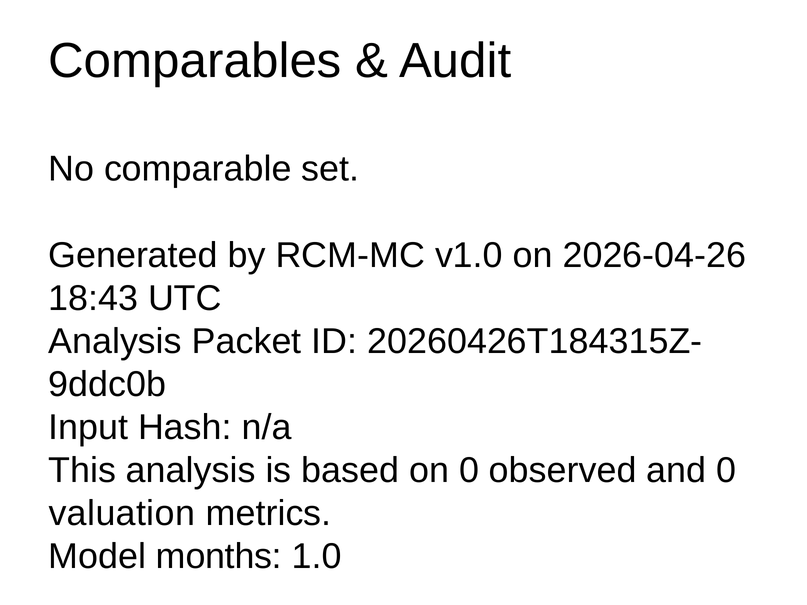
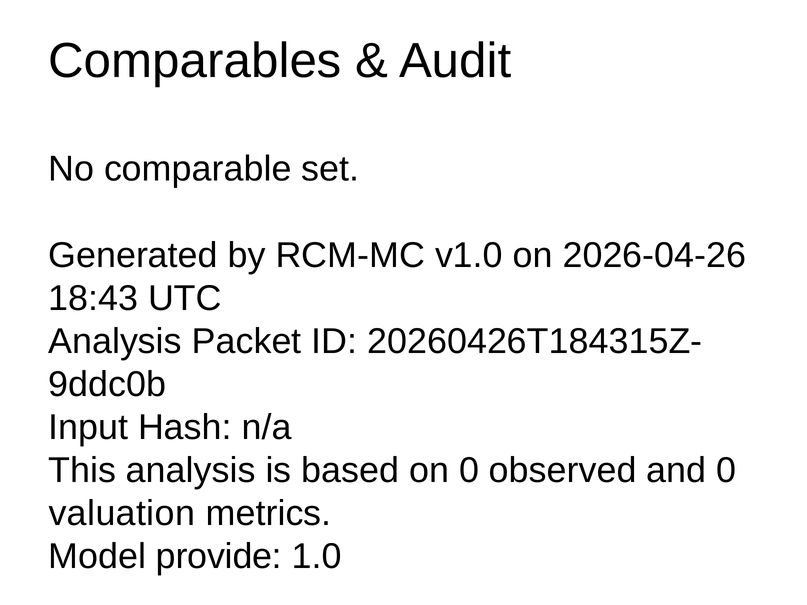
months: months -> provide
